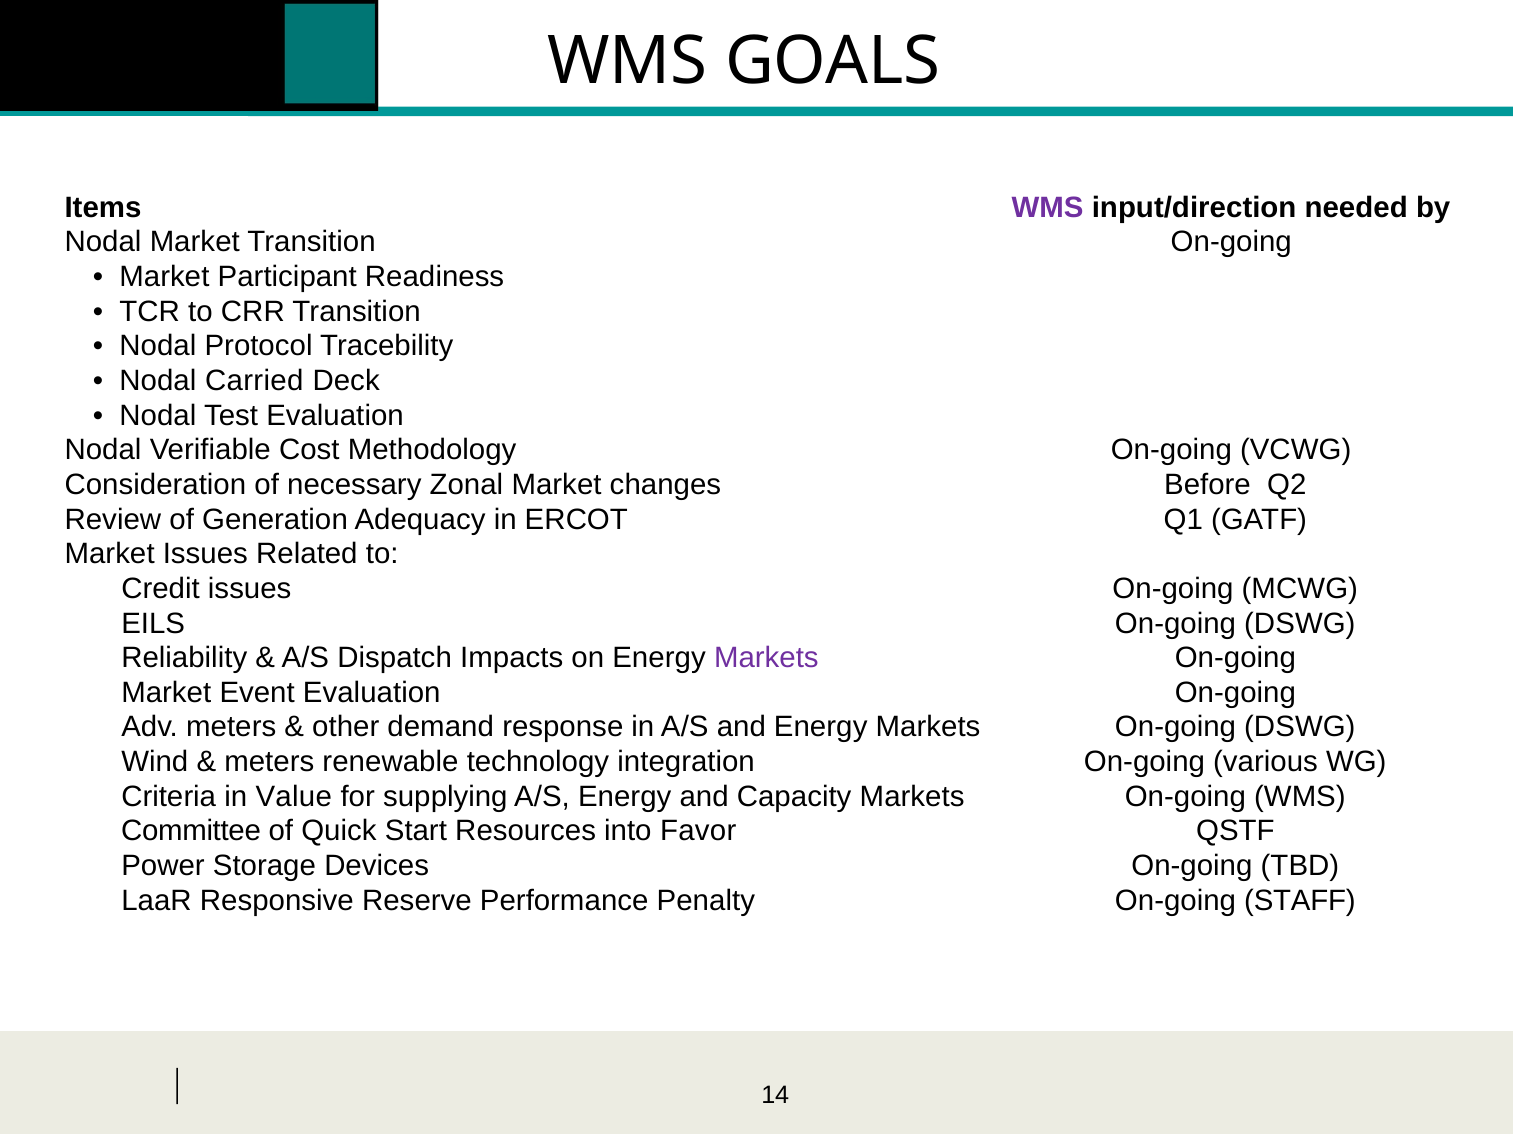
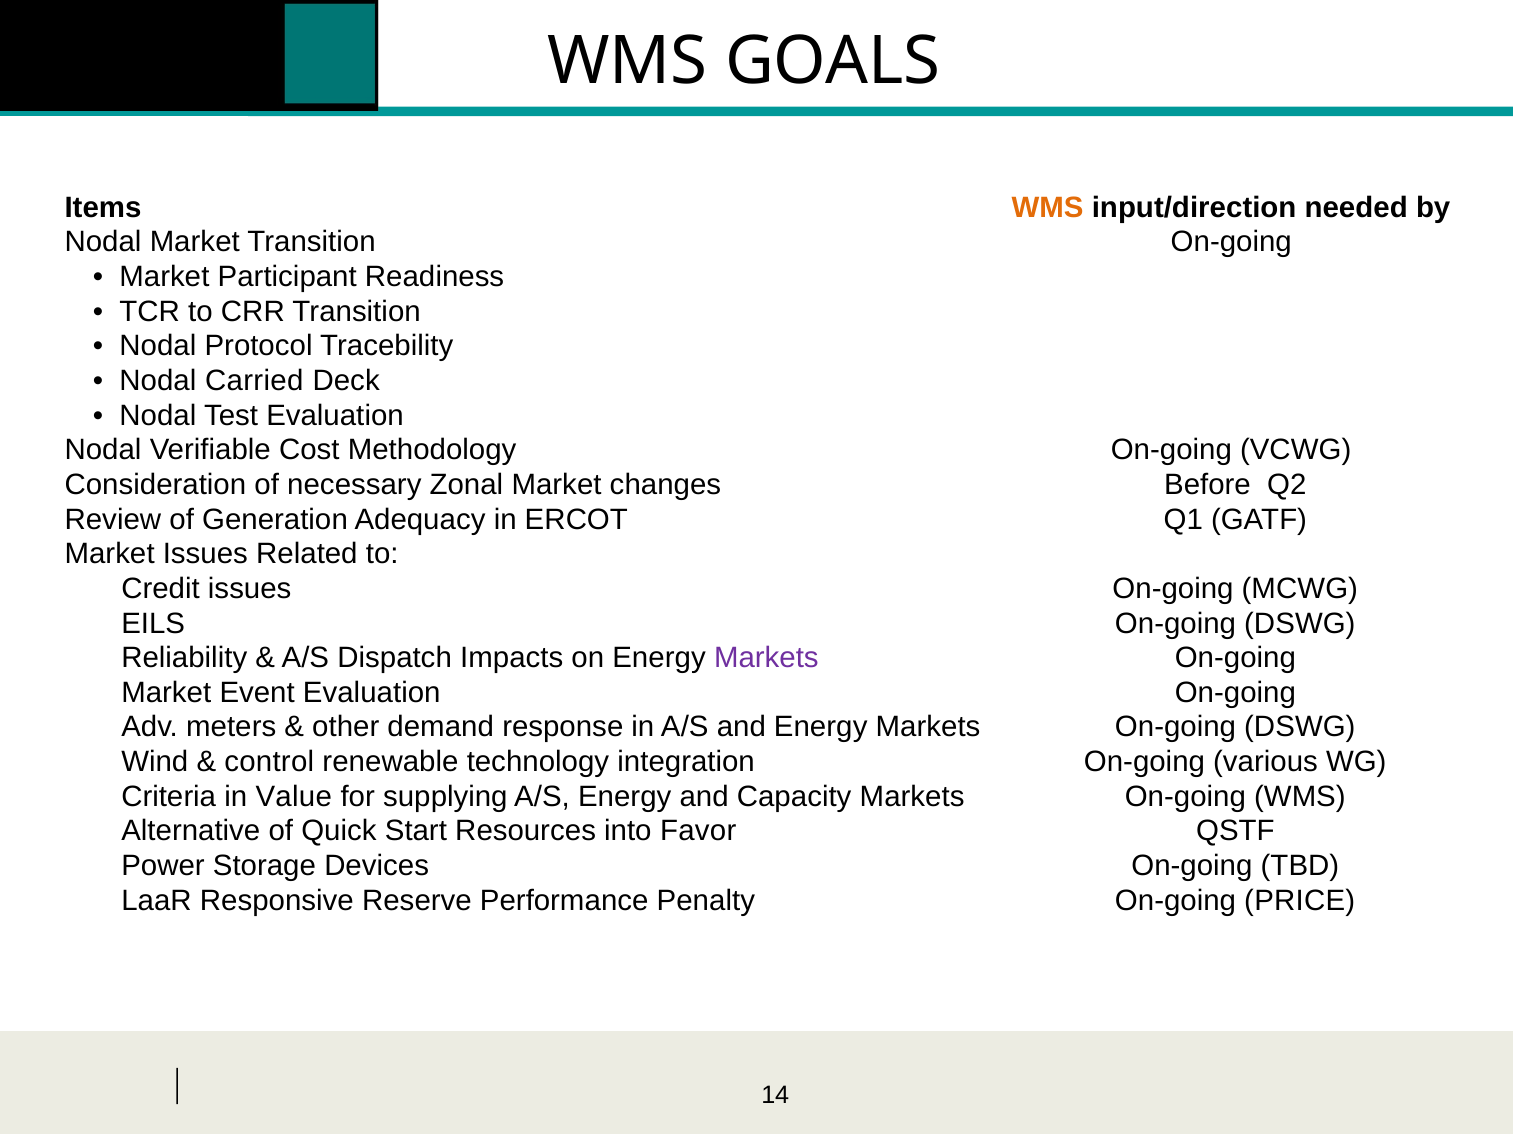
WMS at (1048, 208) colour: purple -> orange
meters at (269, 762): meters -> control
Committee: Committee -> Alternative
STAFF: STAFF -> PRICE
